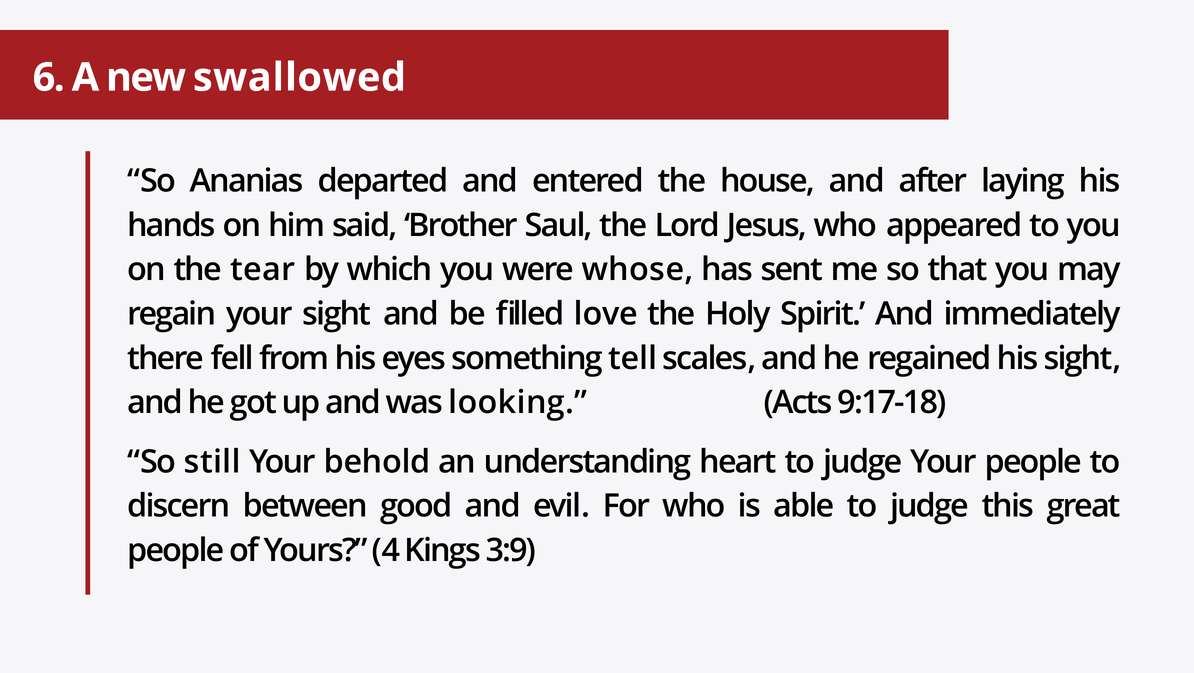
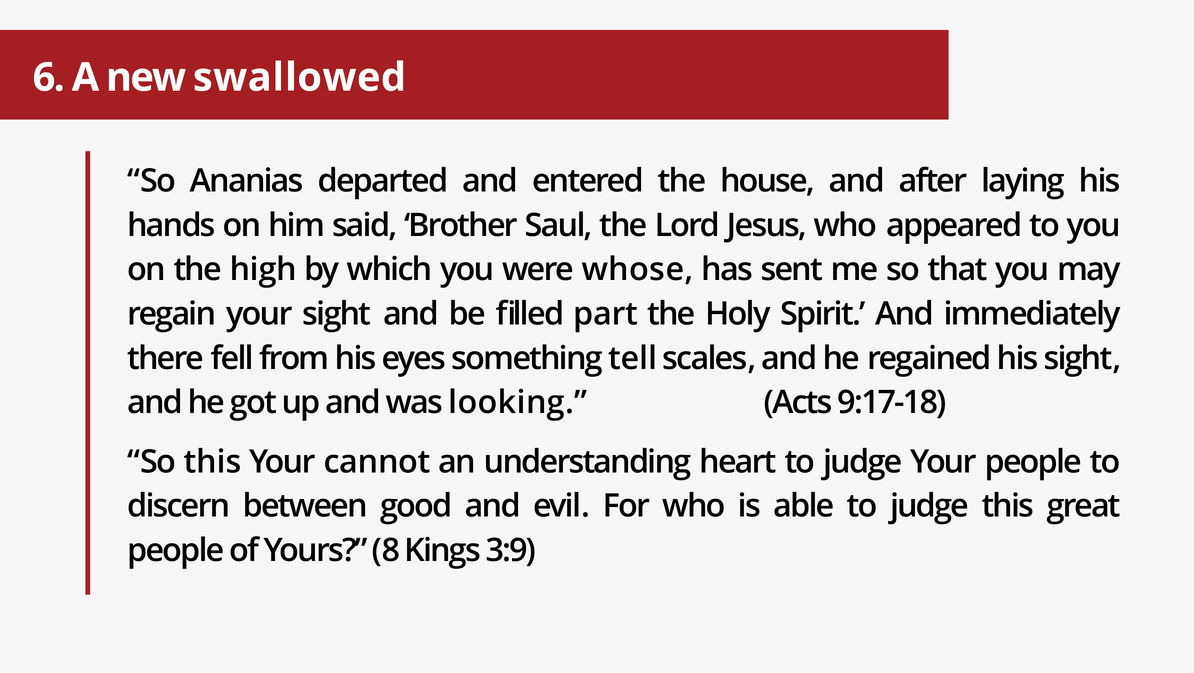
tear: tear -> high
love: love -> part
So still: still -> this
behold: behold -> cannot
4: 4 -> 8
